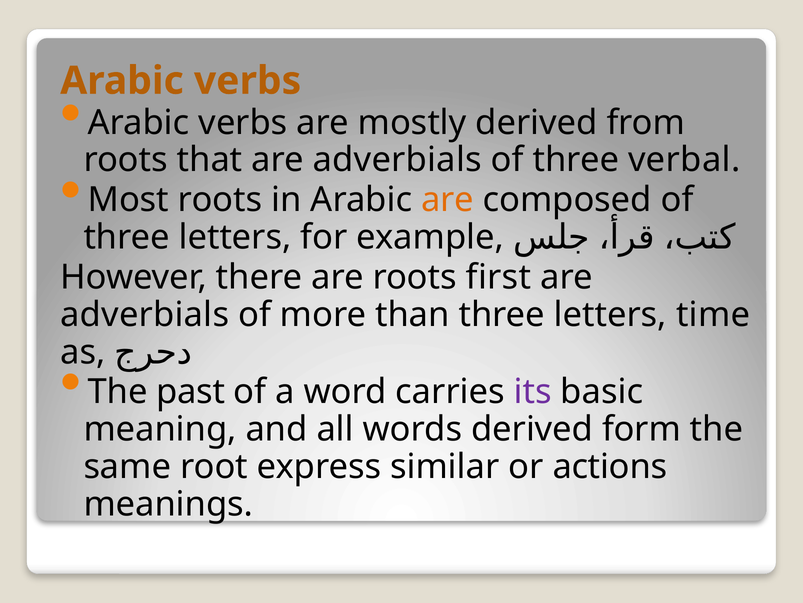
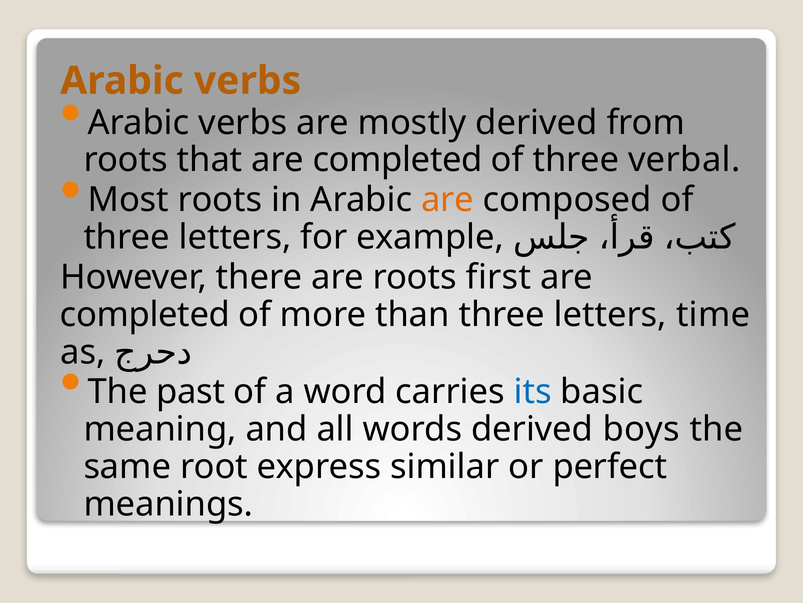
that are adverbials: adverbials -> completed
adverbials at (145, 314): adverbials -> completed
its colour: purple -> blue
form: form -> boys
actions: actions -> perfect
